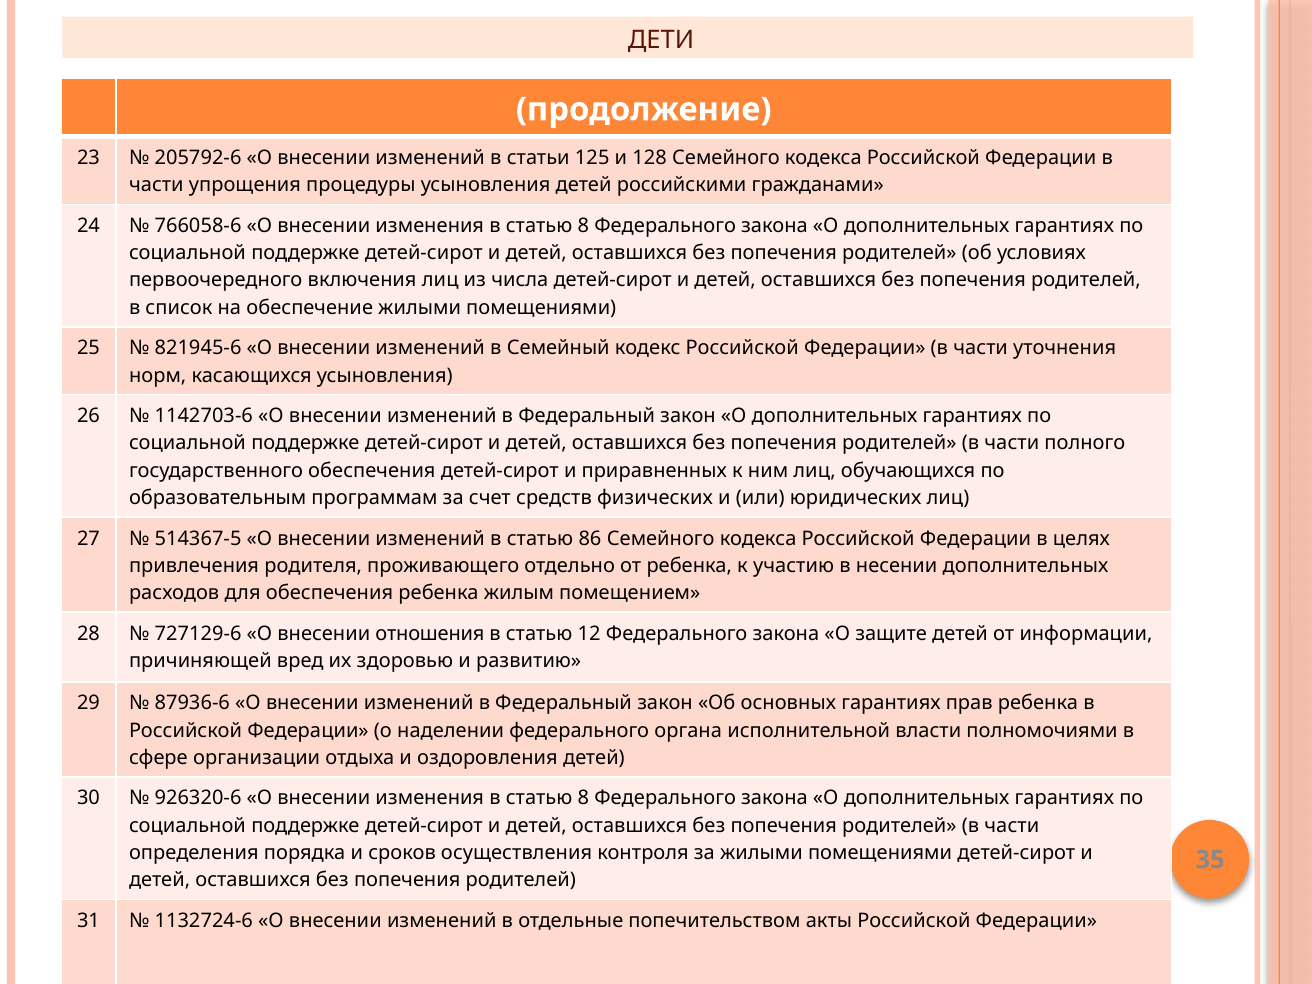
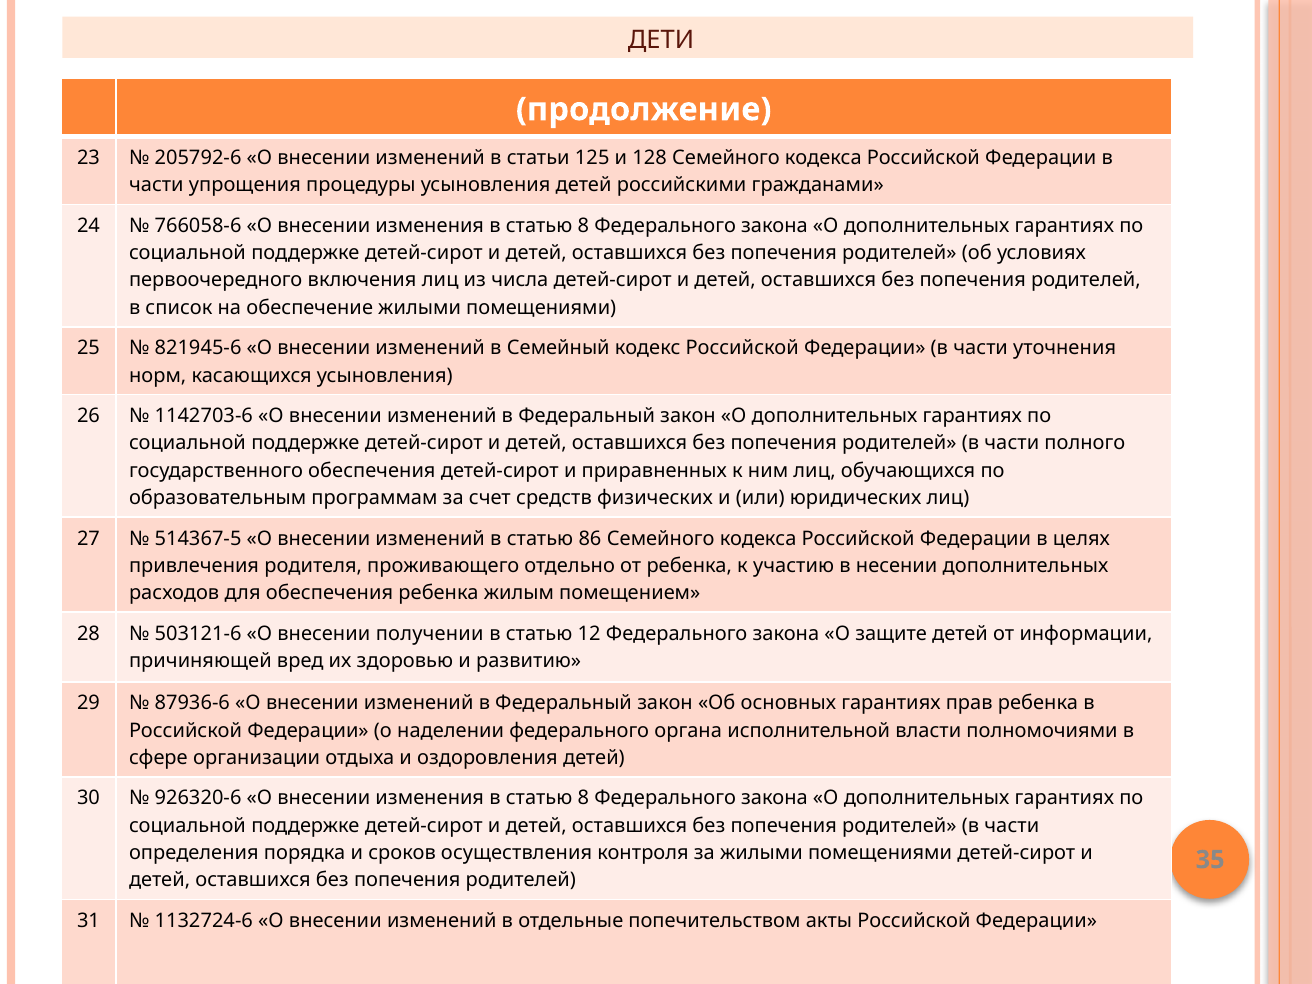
727129-6: 727129-6 -> 503121-6
отношения: отношения -> получении
